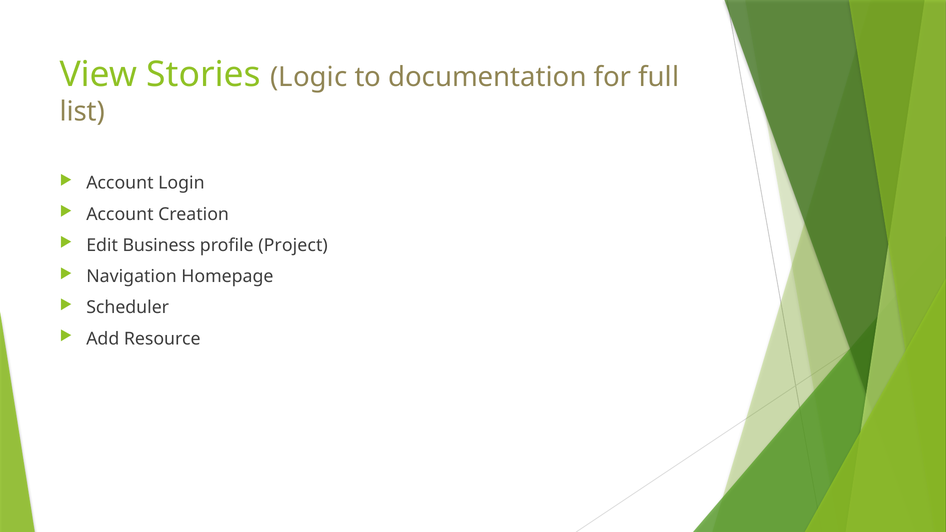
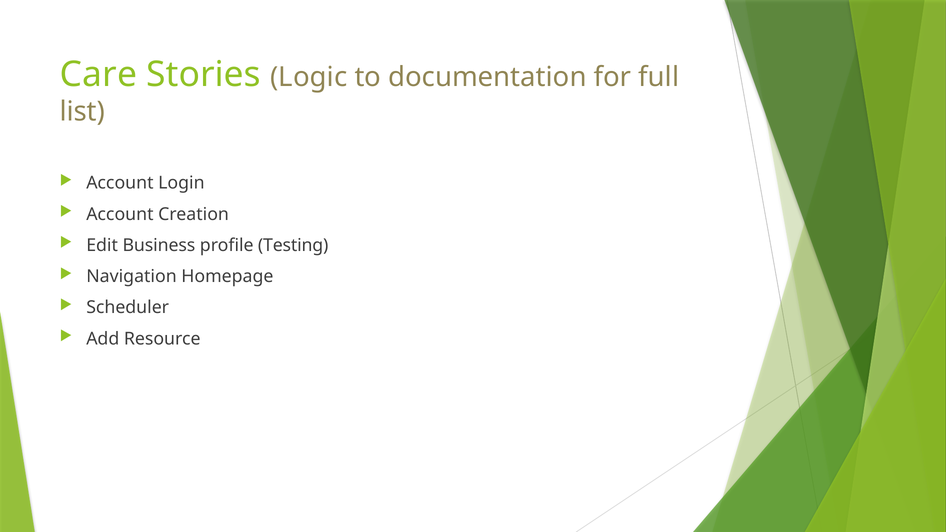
View: View -> Care
Project: Project -> Testing
